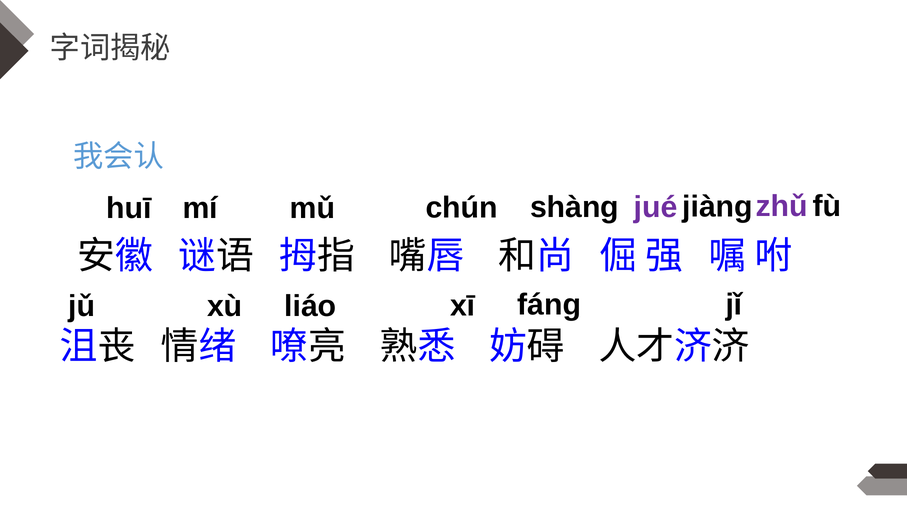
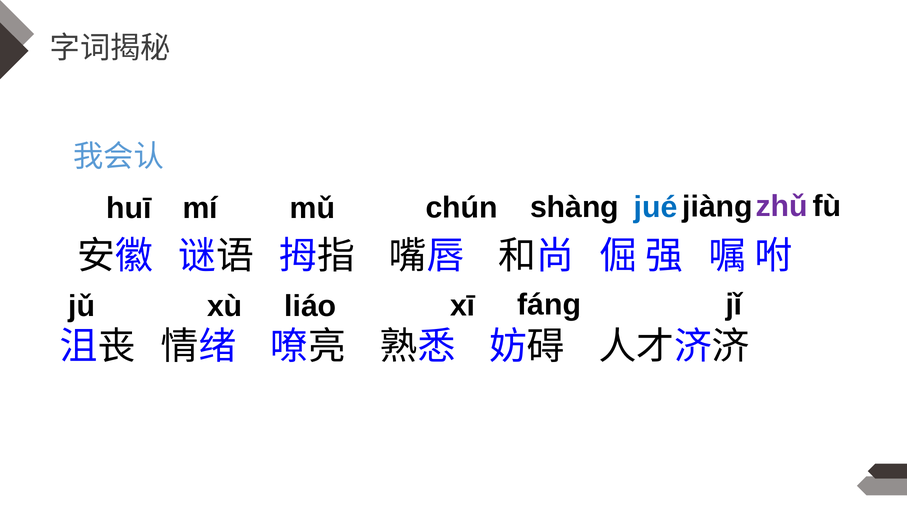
jué colour: purple -> blue
